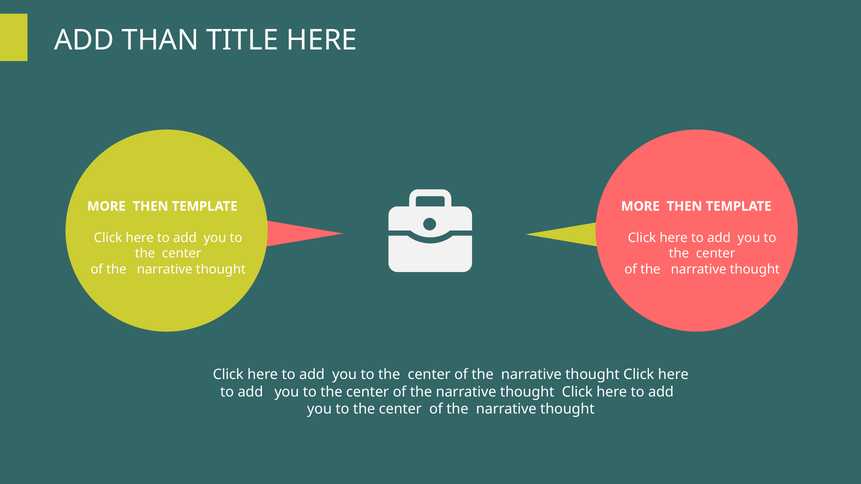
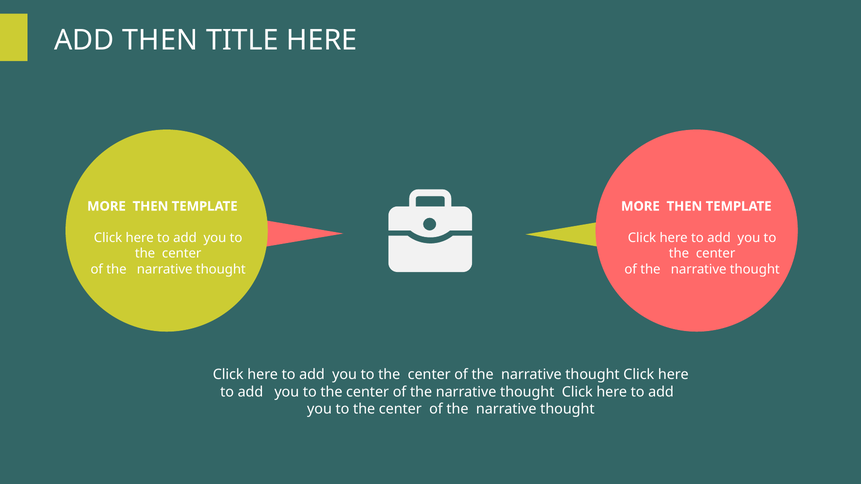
ADD THAN: THAN -> THEN
